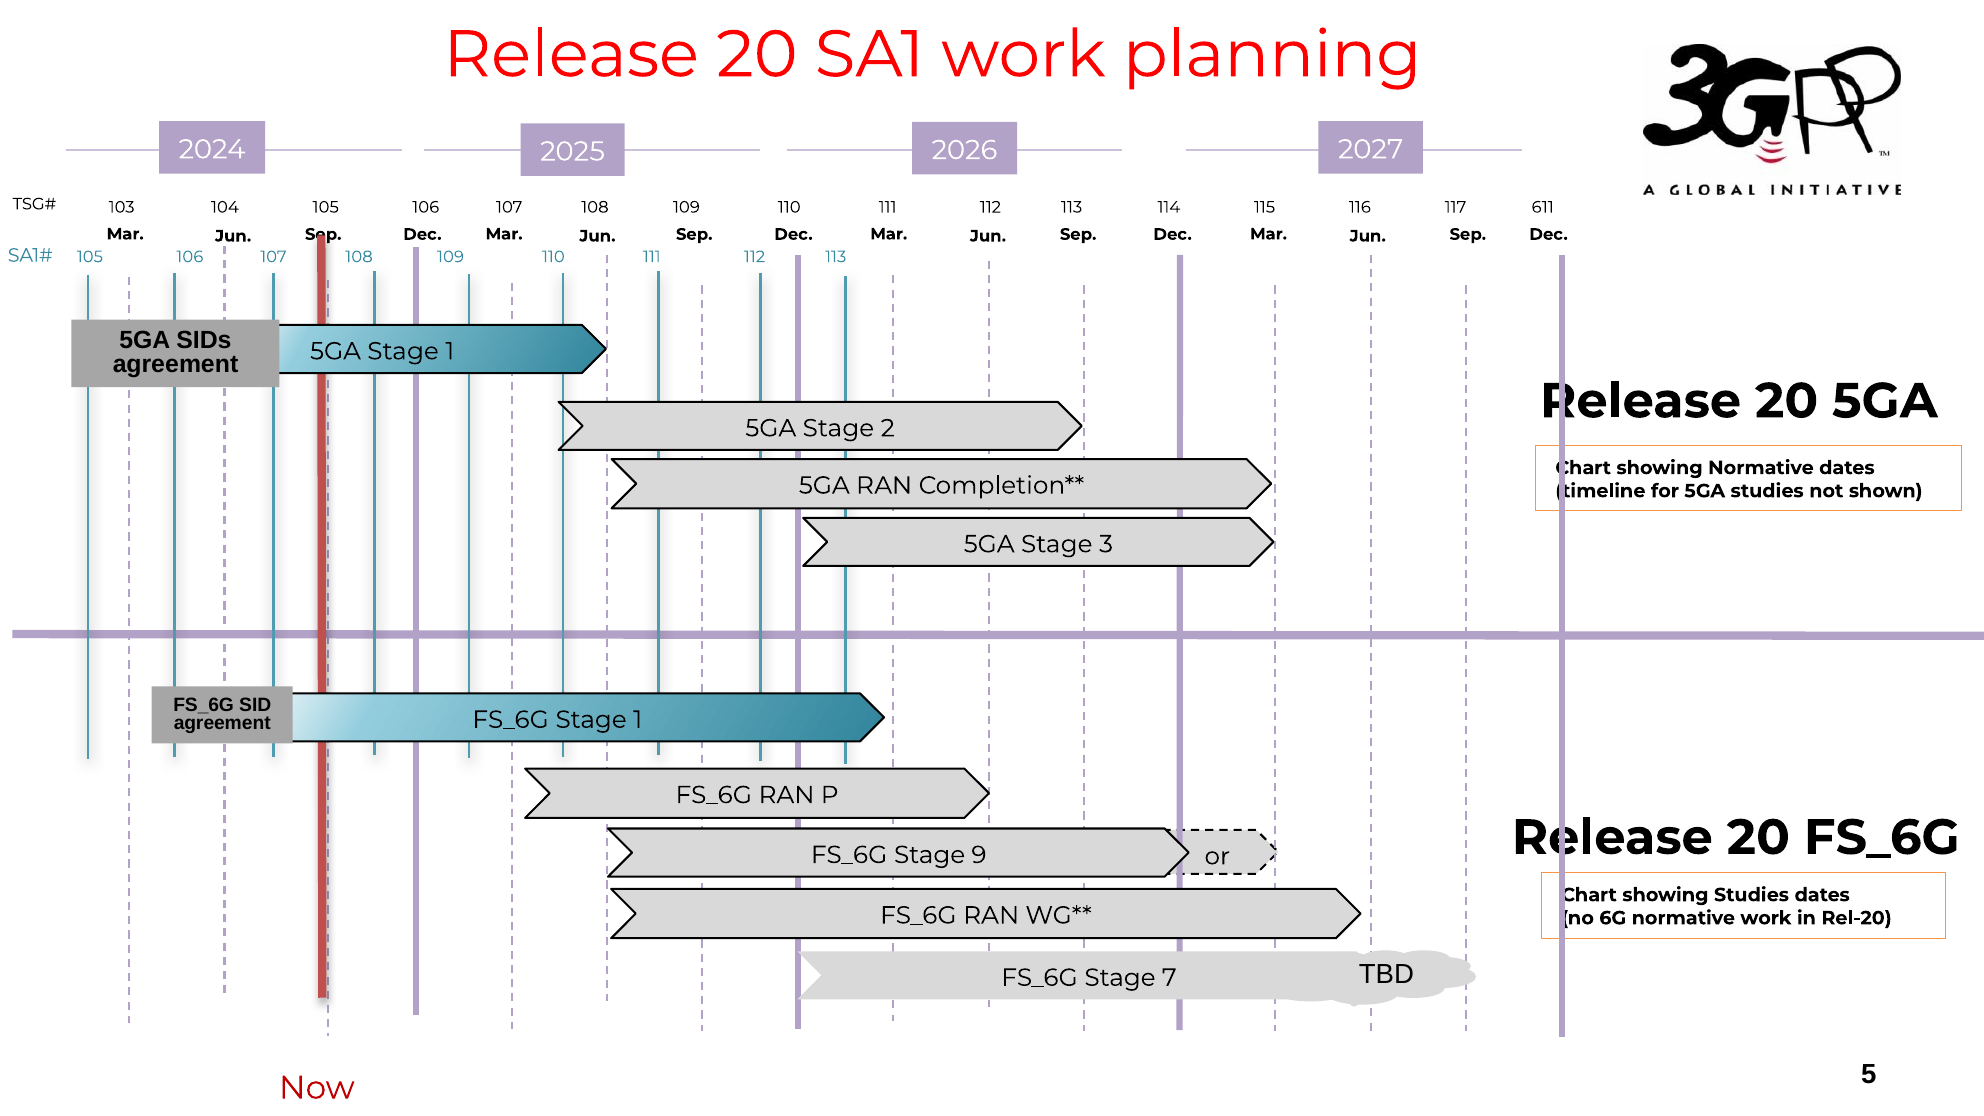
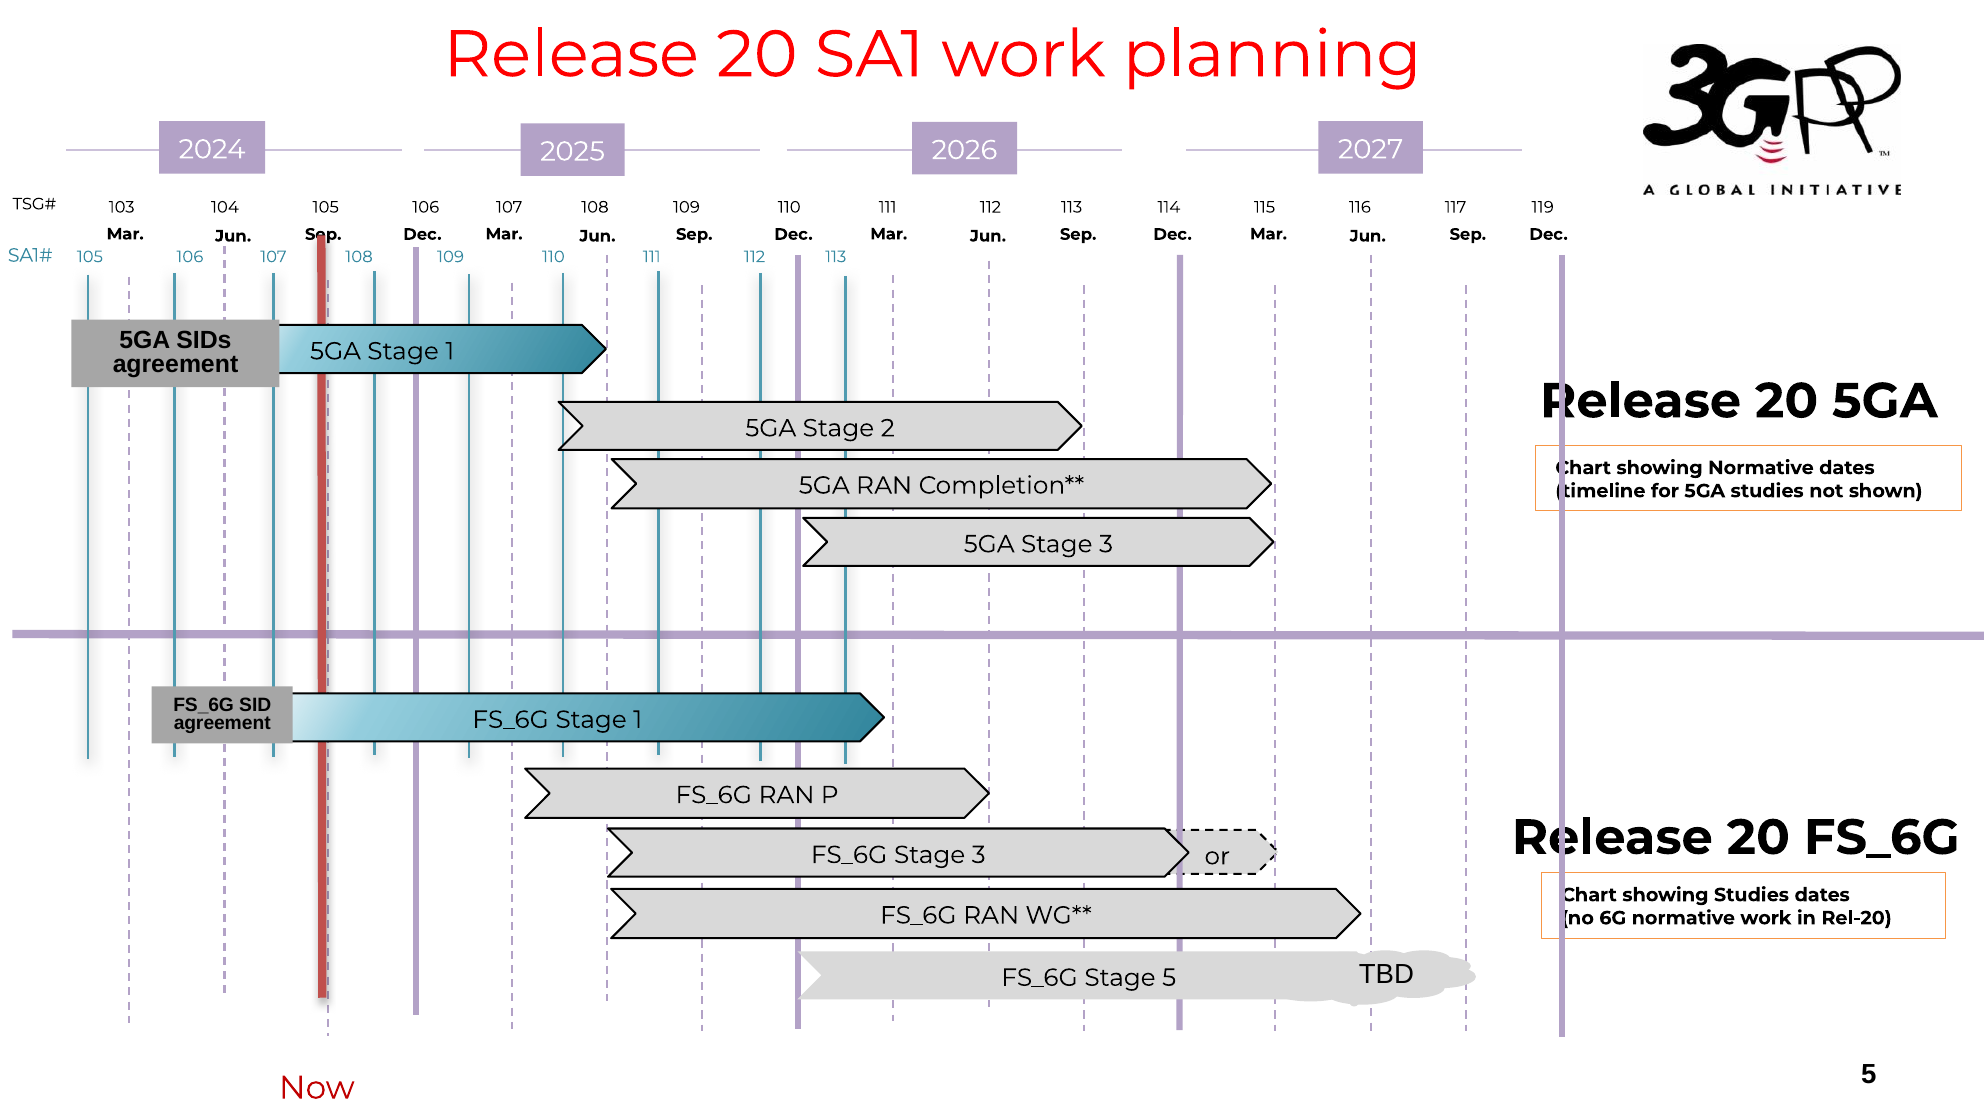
611: 611 -> 119
FS_6G Stage 9: 9 -> 3
Stage 7: 7 -> 5
